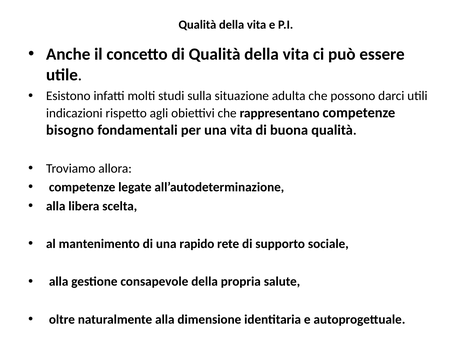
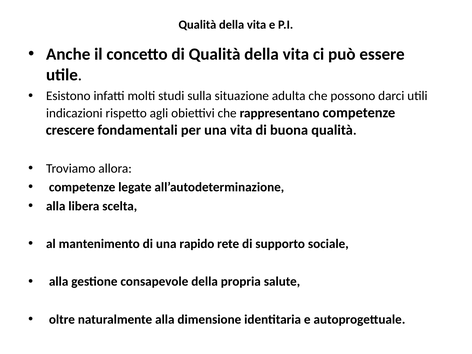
bisogno: bisogno -> crescere
